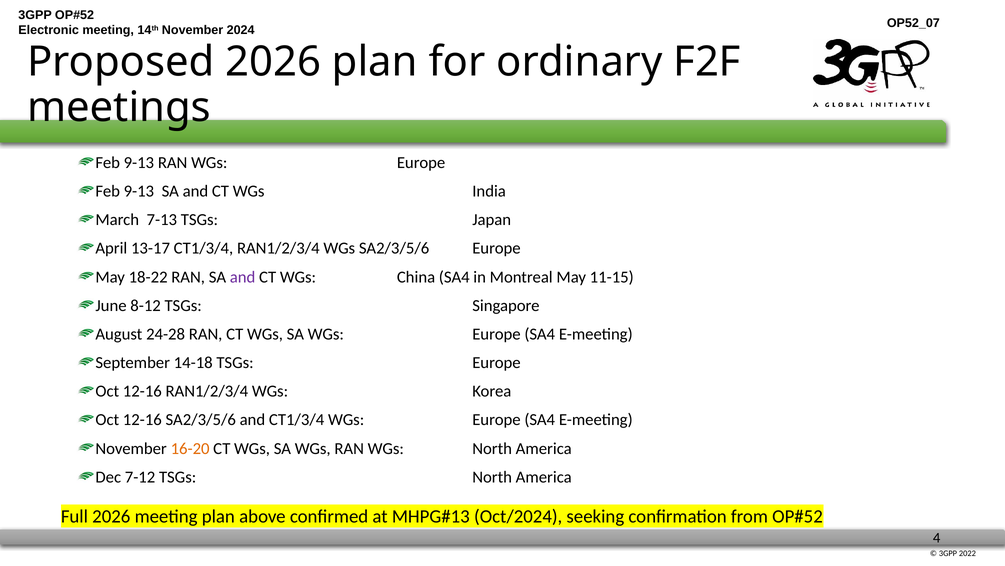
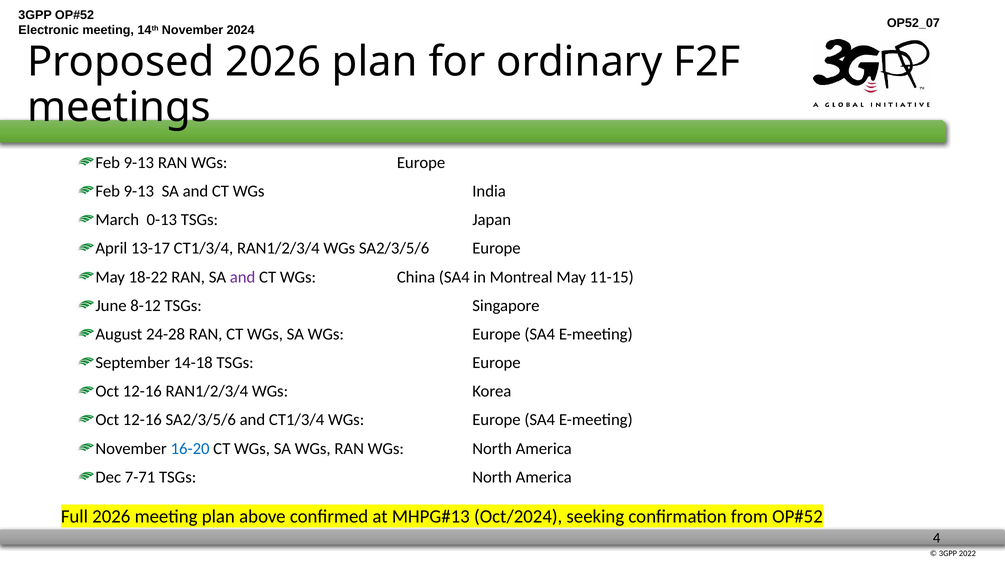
7-13: 7-13 -> 0-13
16-20 colour: orange -> blue
7-12: 7-12 -> 7-71
